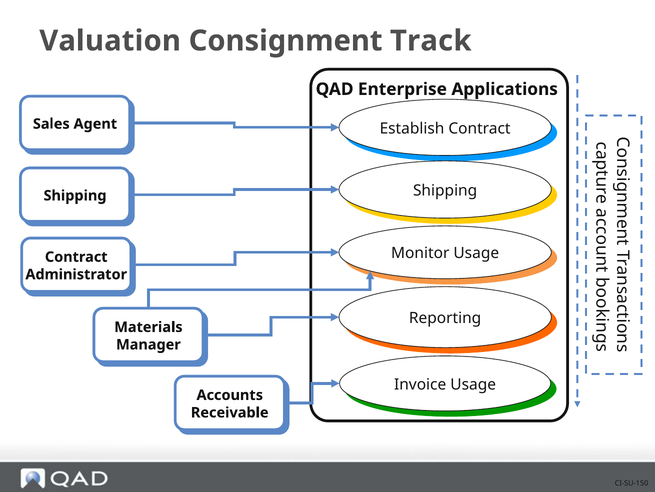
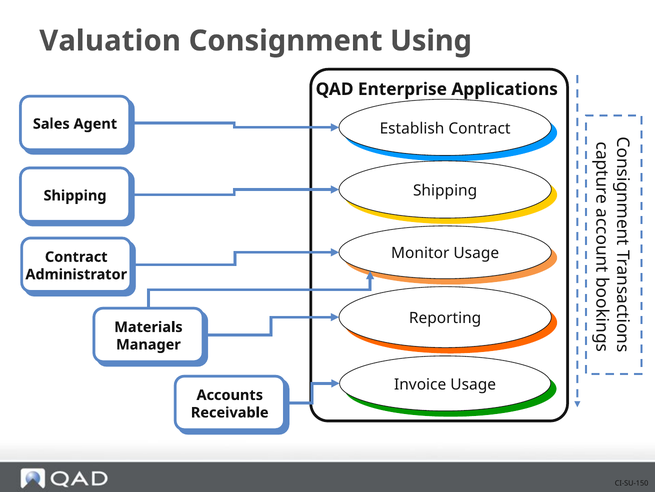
Track: Track -> Using
